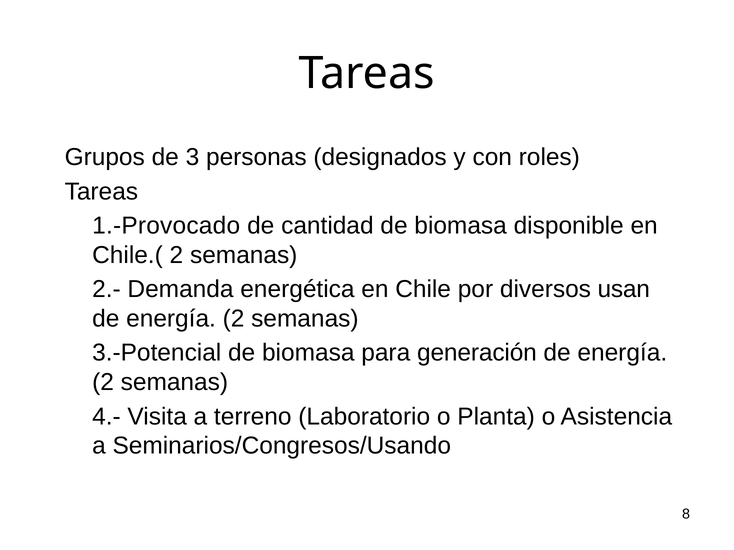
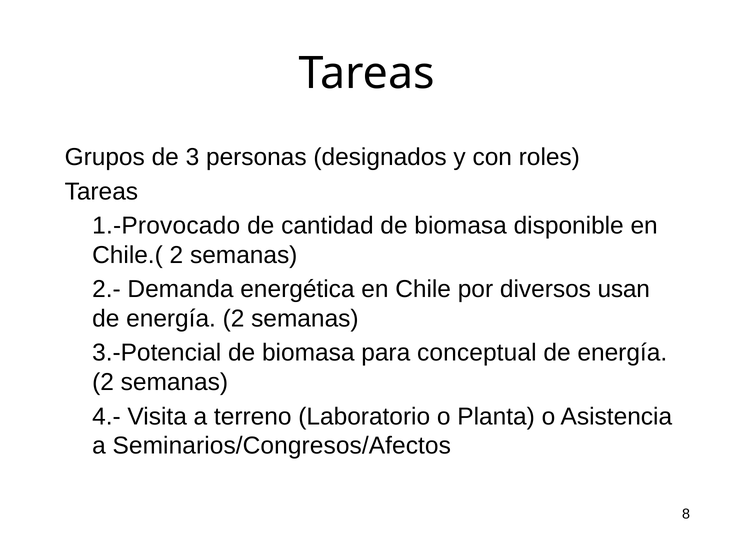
generación: generación -> conceptual
Seminarios/Congresos/Usando: Seminarios/Congresos/Usando -> Seminarios/Congresos/Afectos
